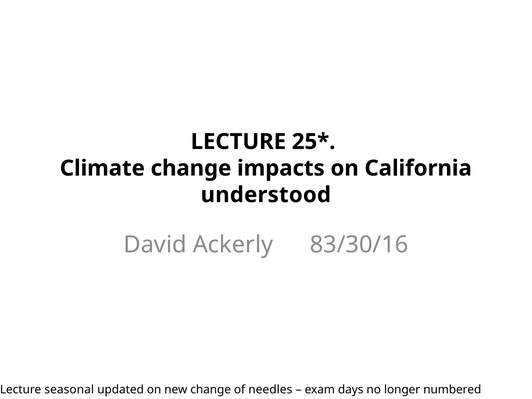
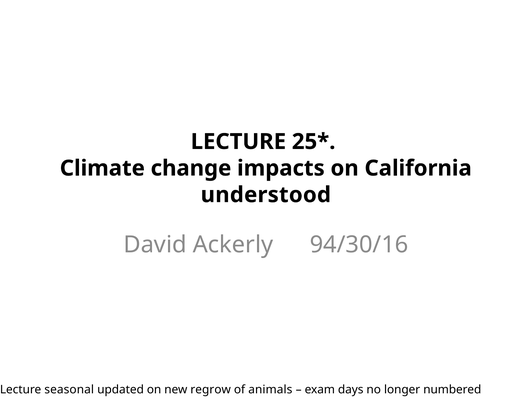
83/30/16: 83/30/16 -> 94/30/16
new change: change -> regrow
needles: needles -> animals
